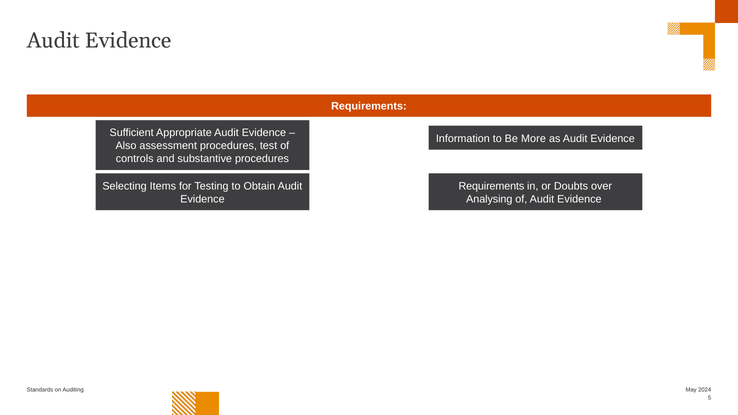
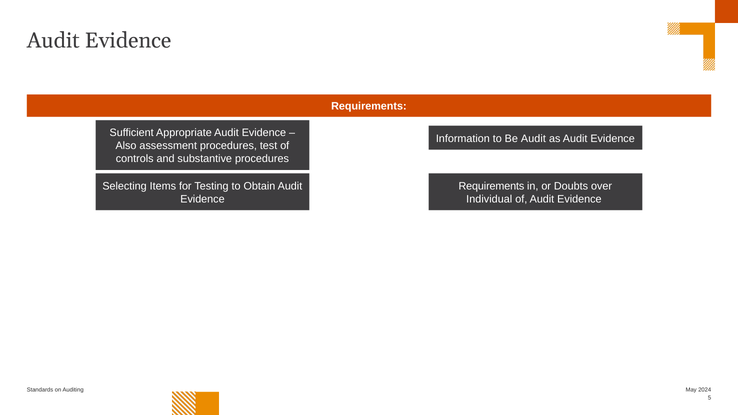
Be More: More -> Audit
Analysing: Analysing -> Individual
